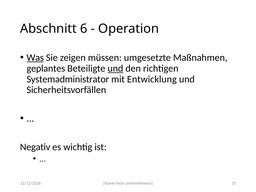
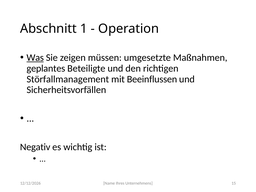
6: 6 -> 1
und at (115, 68) underline: present -> none
Systemadministrator: Systemadministrator -> Störfallmanagement
Entwicklung: Entwicklung -> Beeinflussen
